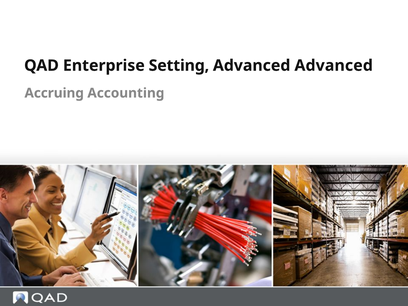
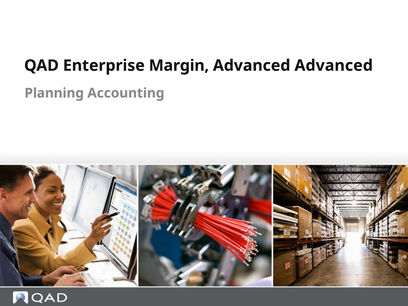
Setting: Setting -> Margin
Accruing: Accruing -> Planning
